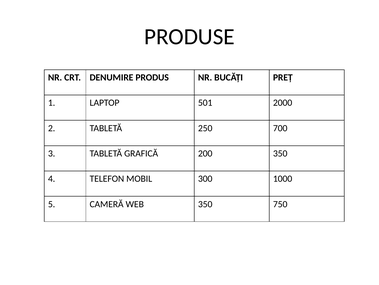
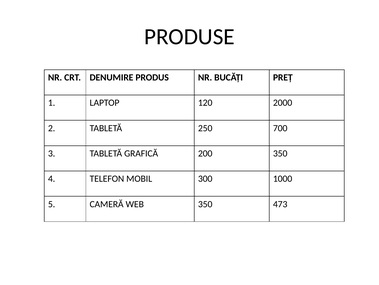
501: 501 -> 120
750: 750 -> 473
